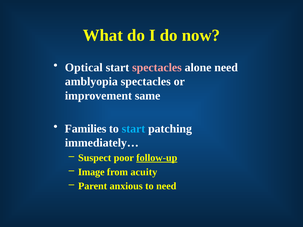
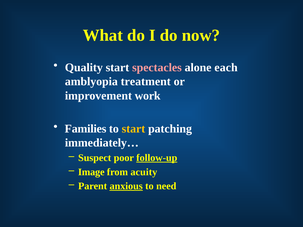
Optical: Optical -> Quality
alone need: need -> each
amblyopia spectacles: spectacles -> treatment
same: same -> work
start at (133, 129) colour: light blue -> yellow
anxious underline: none -> present
